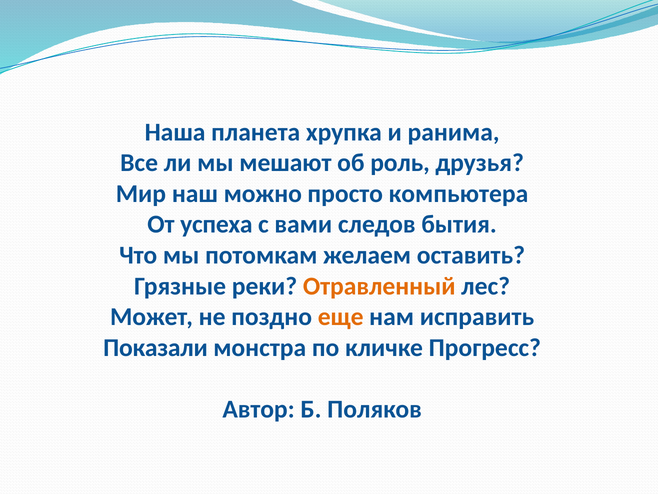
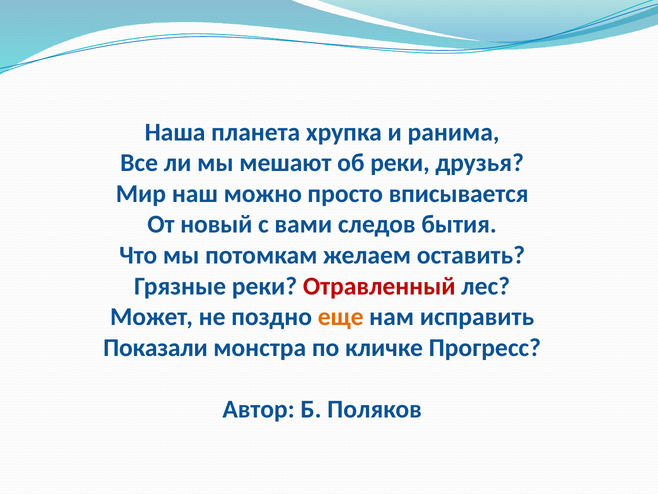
об роль: роль -> реки
компьютера: компьютера -> вписывается
успеха: успеха -> новый
Отравленный colour: orange -> red
